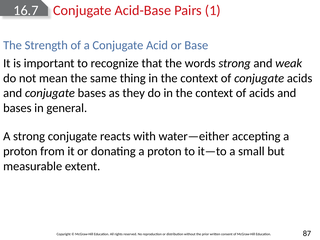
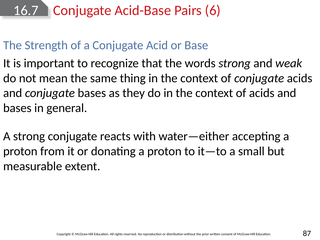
1: 1 -> 6
